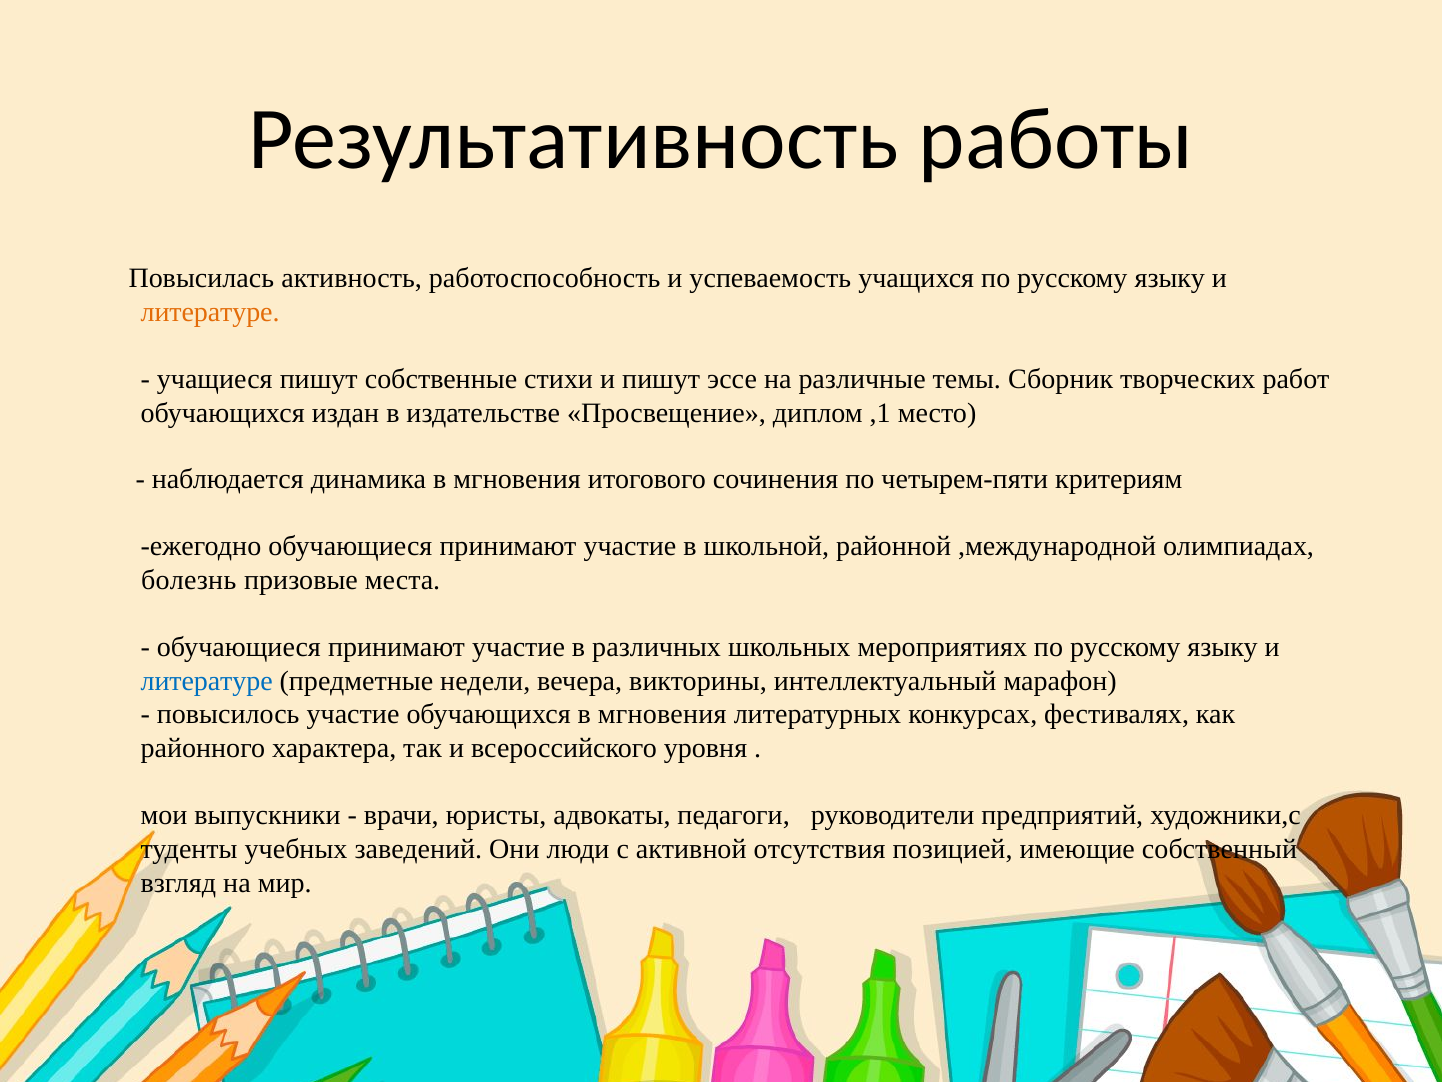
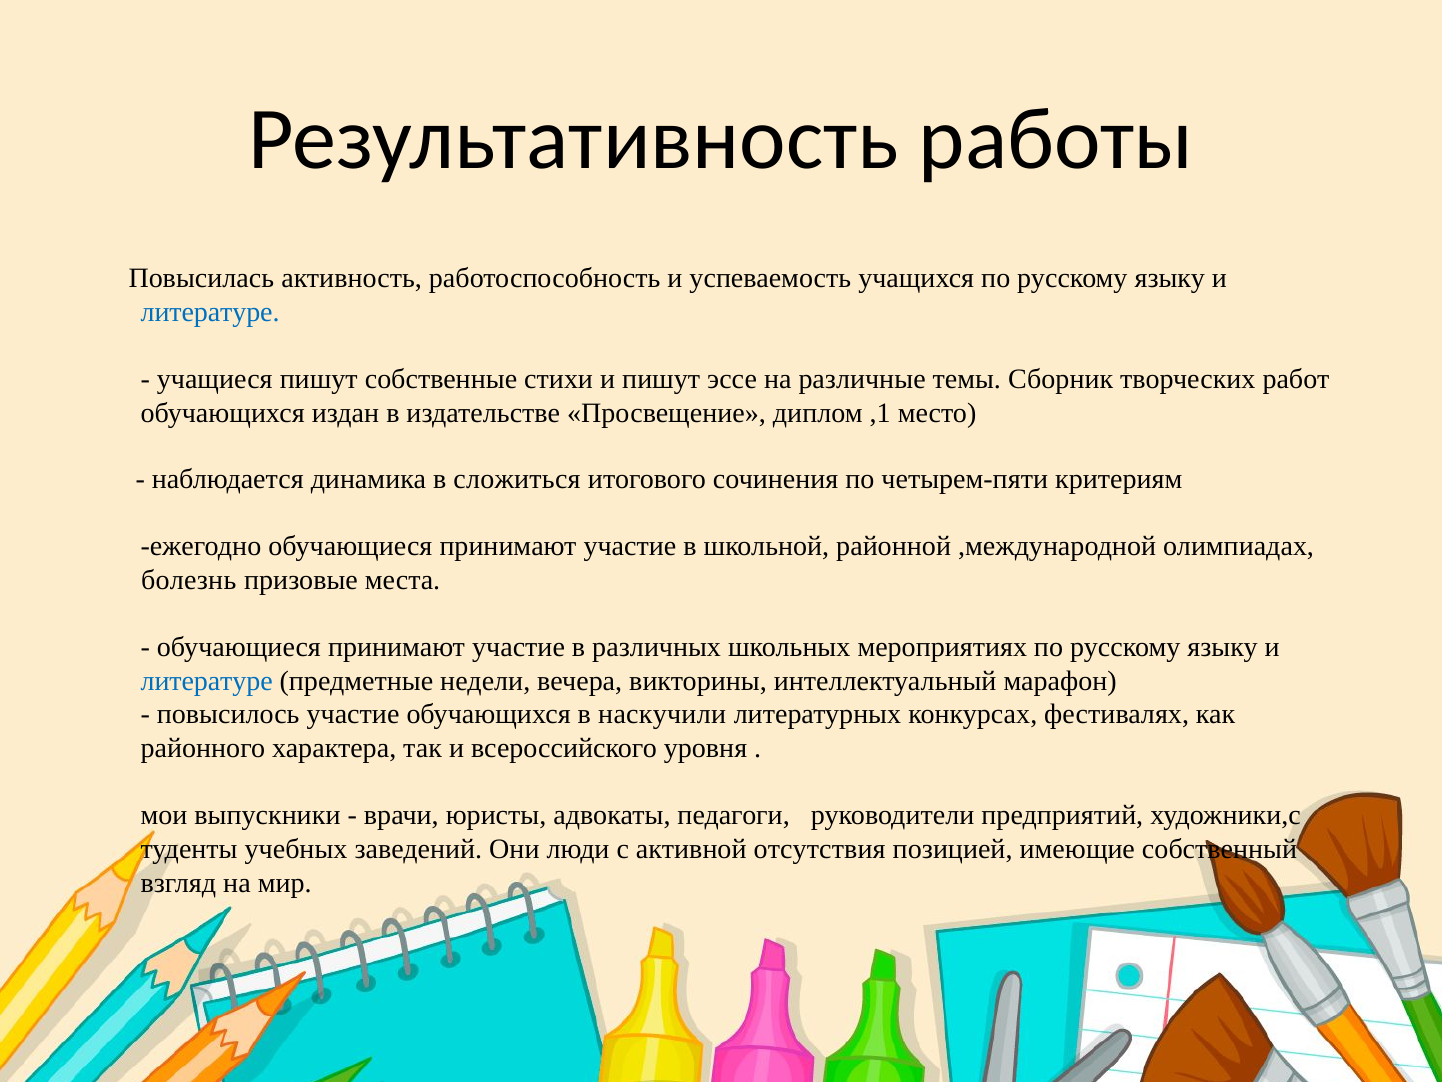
литературе at (210, 312) colour: orange -> blue
динамика в мгновения: мгновения -> сложиться
обучающихся в мгновения: мгновения -> наскучили
